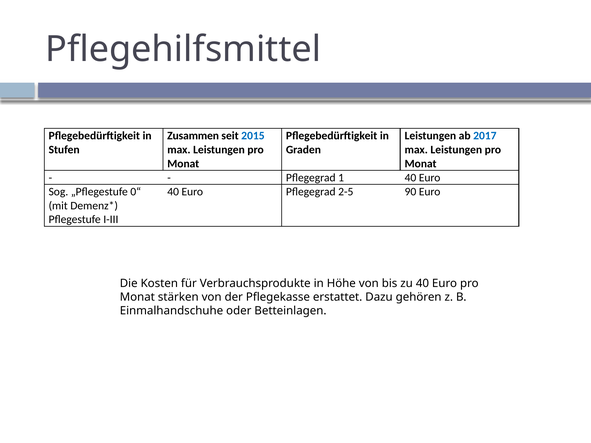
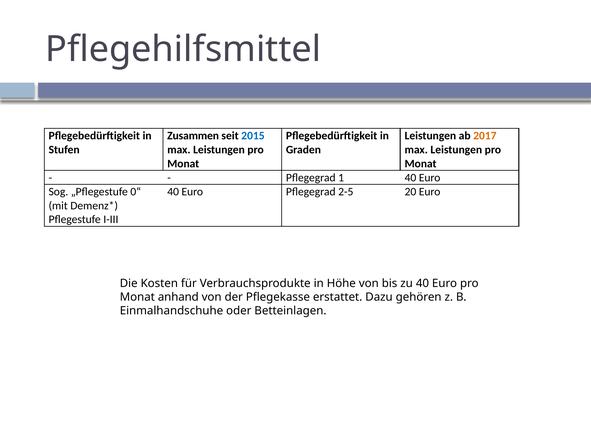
2017 colour: blue -> orange
90: 90 -> 20
stärken: stärken -> anhand
